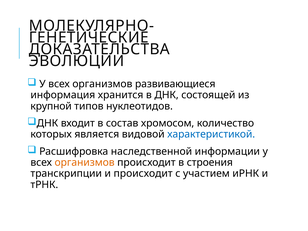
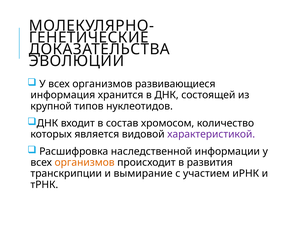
характеристикой colour: blue -> purple
строения: строения -> развития
и происходит: происходит -> вымирание
